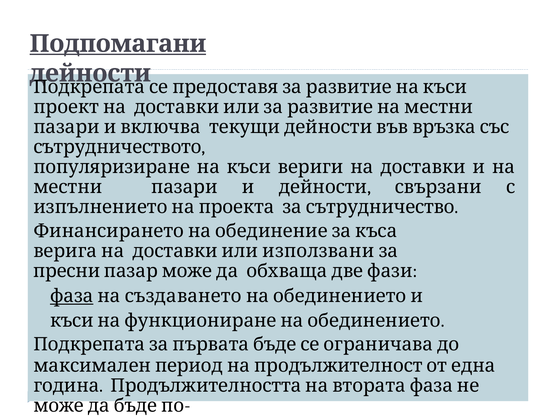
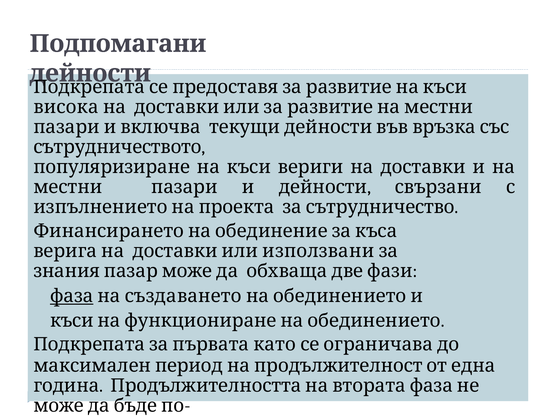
Подпомагани underline: present -> none
проект: проект -> висока
пресни: пресни -> знания
първата бъде: бъде -> като
